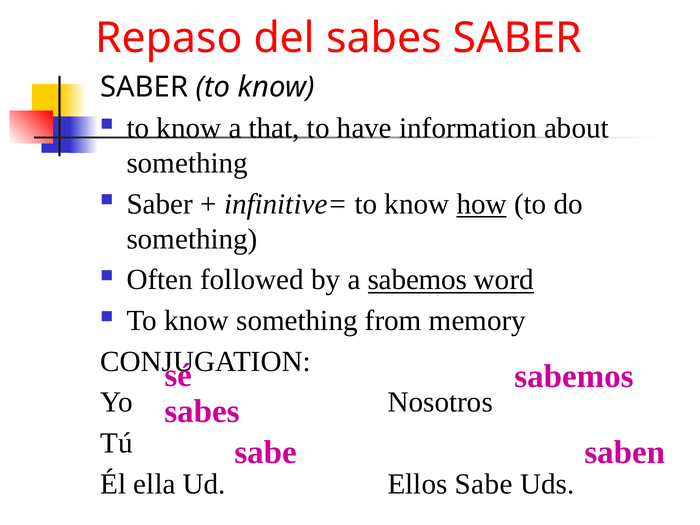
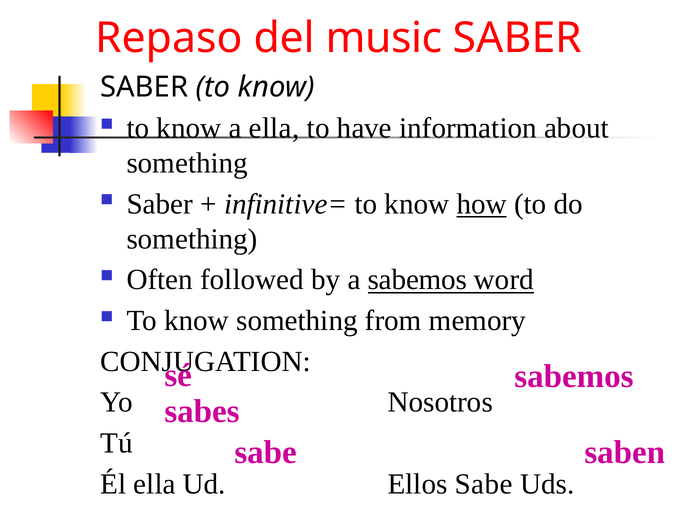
del sabes: sabes -> music
a that: that -> ella
